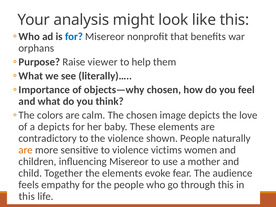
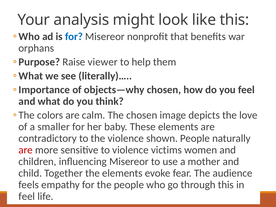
a depicts: depicts -> smaller
are at (26, 150) colour: orange -> red
this at (27, 196): this -> feel
